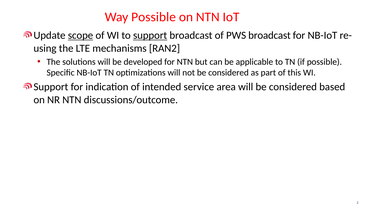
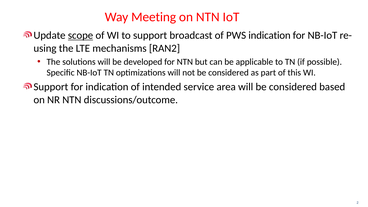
Way Possible: Possible -> Meeting
support at (150, 35) underline: present -> none
PWS broadcast: broadcast -> indication
